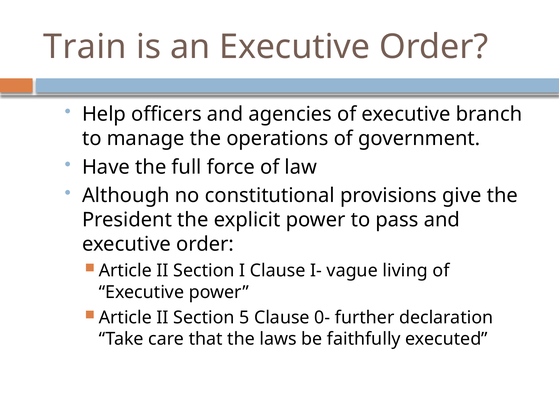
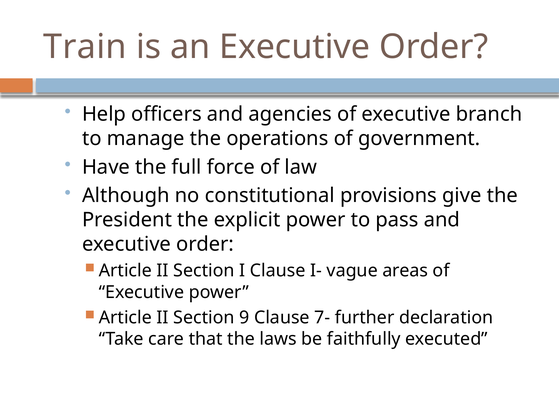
living: living -> areas
5: 5 -> 9
0-: 0- -> 7-
